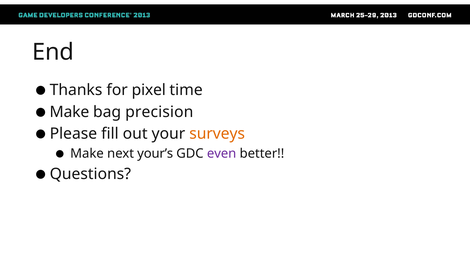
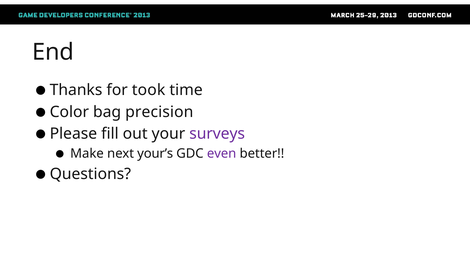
pixel: pixel -> took
Make at (69, 112): Make -> Color
surveys colour: orange -> purple
